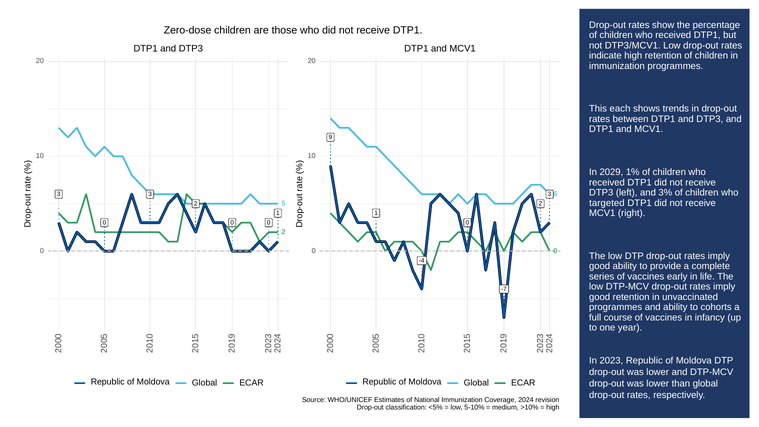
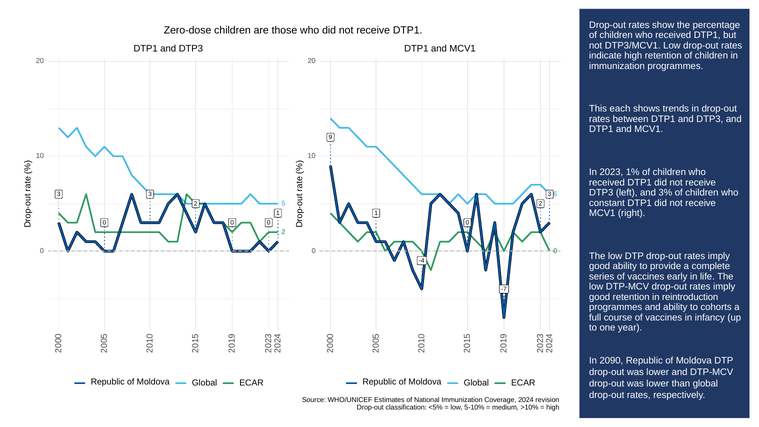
2029: 2029 -> 2023
targeted: targeted -> constant
unvaccinated: unvaccinated -> reintroduction
2023: 2023 -> 2090
